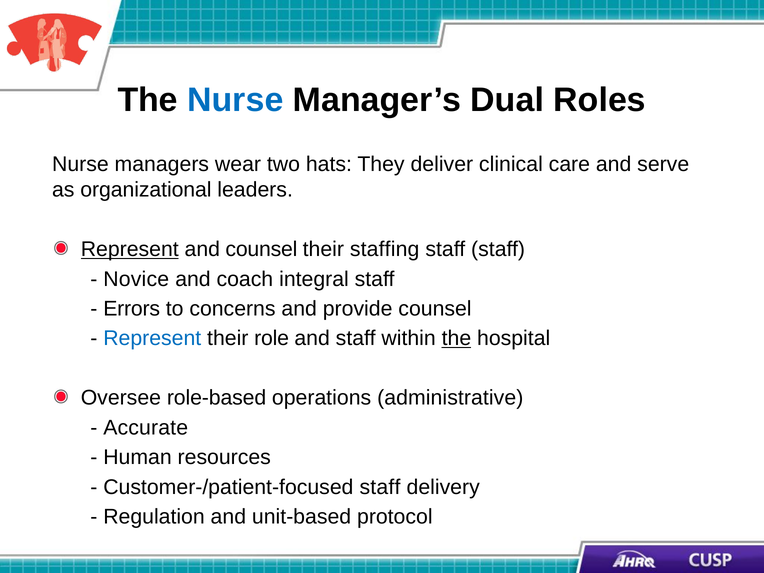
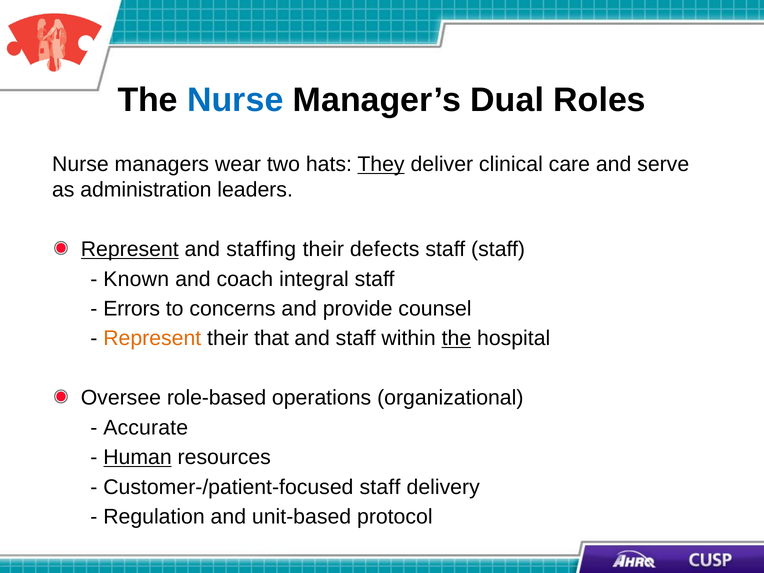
They underline: none -> present
organizational: organizational -> administration
and counsel: counsel -> staffing
staffing: staffing -> defects
Novice: Novice -> Known
Represent at (152, 338) colour: blue -> orange
role: role -> that
administrative: administrative -> organizational
Human underline: none -> present
